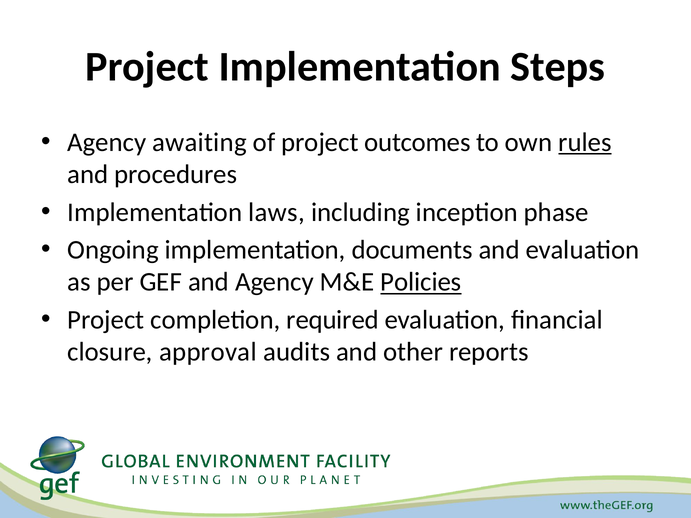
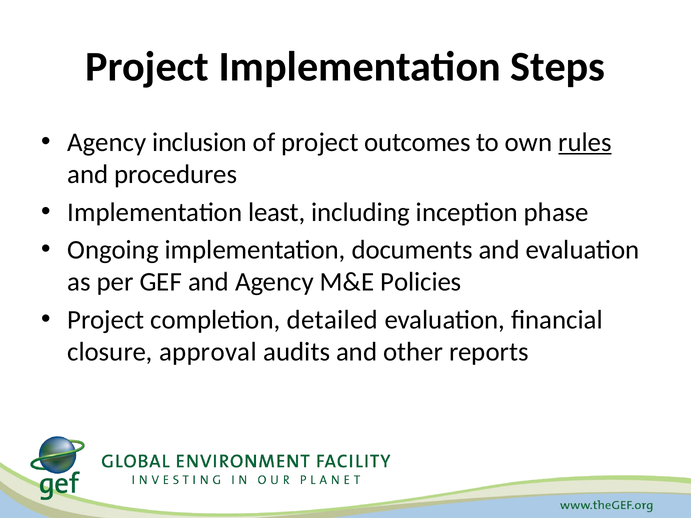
awaiting: awaiting -> inclusion
laws: laws -> least
Policies underline: present -> none
required: required -> detailed
